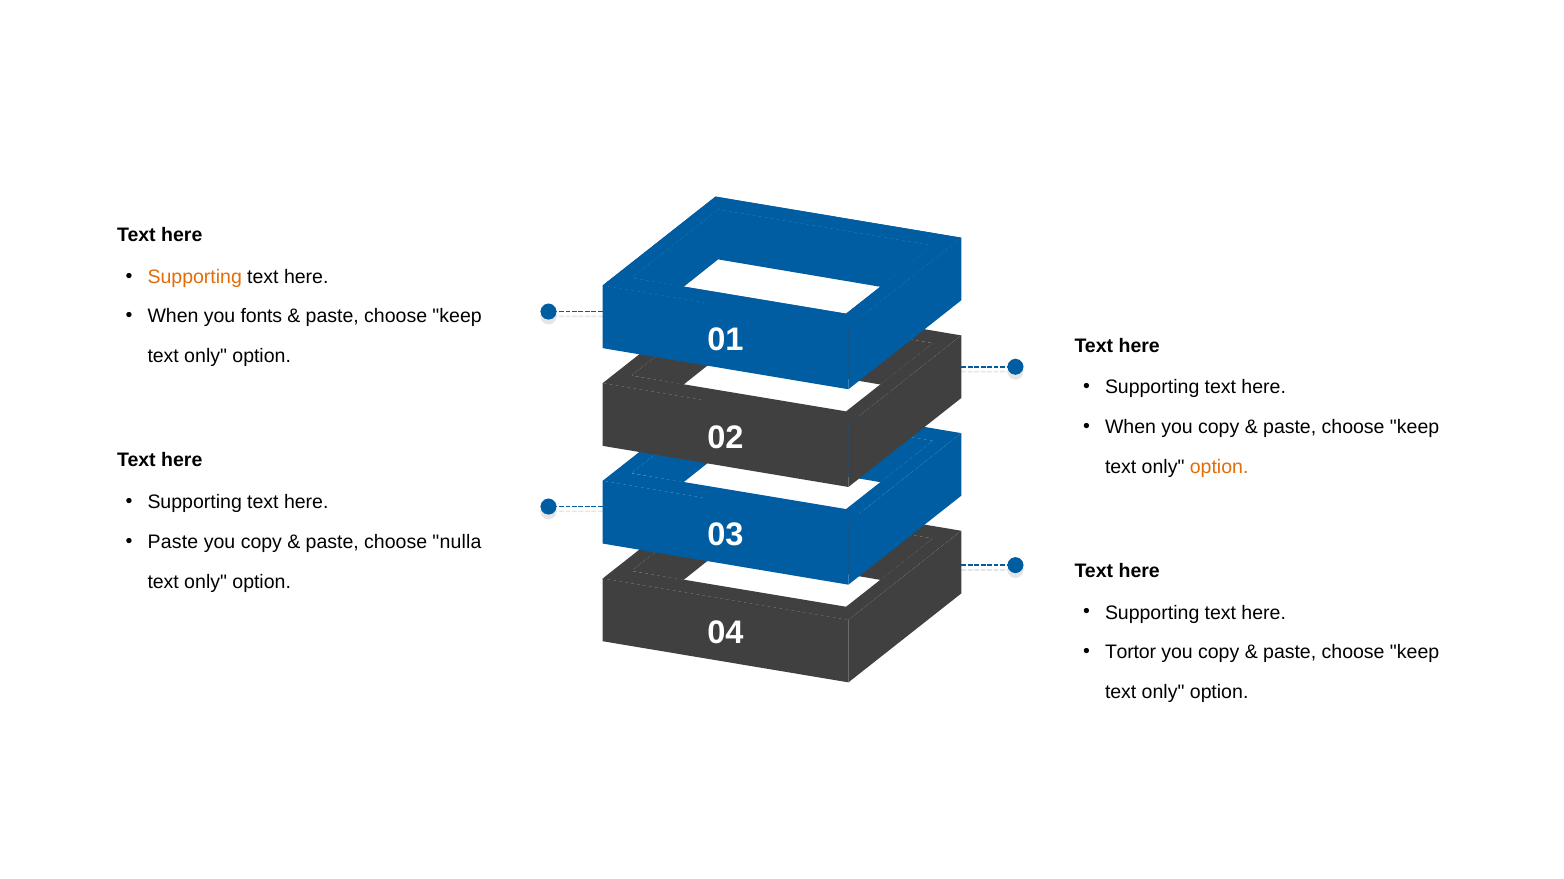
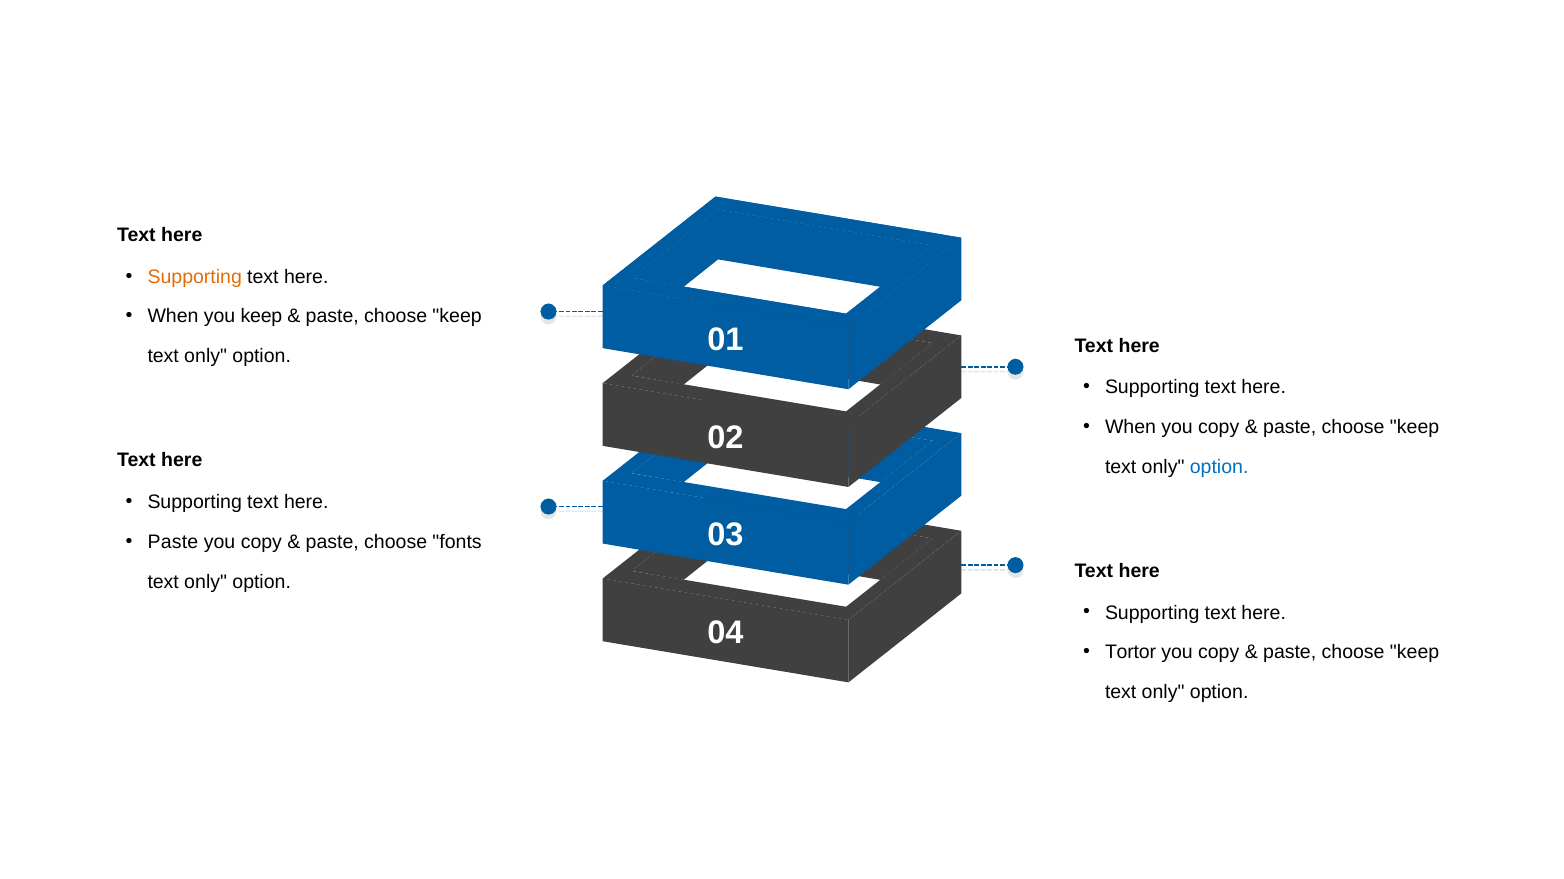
you fonts: fonts -> keep
option at (1219, 467) colour: orange -> blue
nulla: nulla -> fonts
